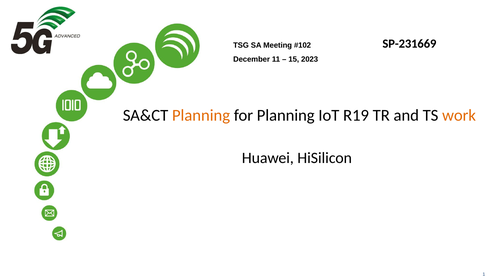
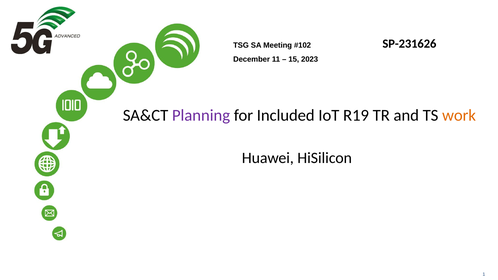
SP-231669: SP-231669 -> SP-231626
Planning at (201, 115) colour: orange -> purple
for Planning: Planning -> Included
